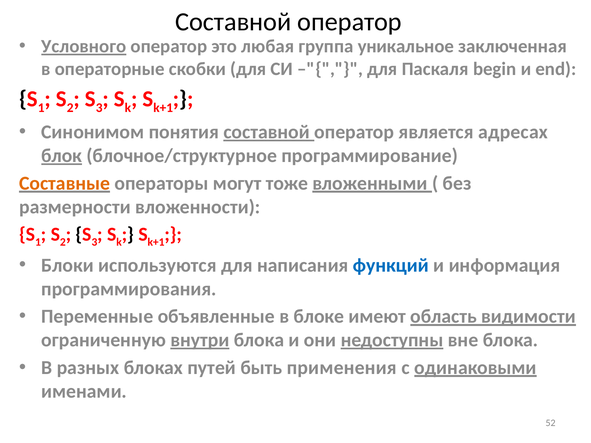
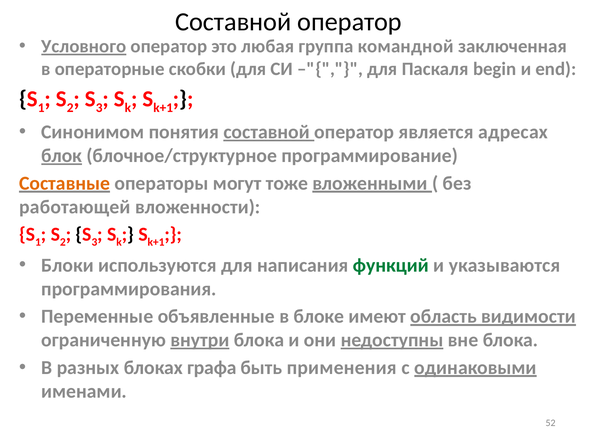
уникальное: уникальное -> командной
размерности: размерности -> работающей
функций colour: blue -> green
информация: информация -> указываются
путей: путей -> графа
